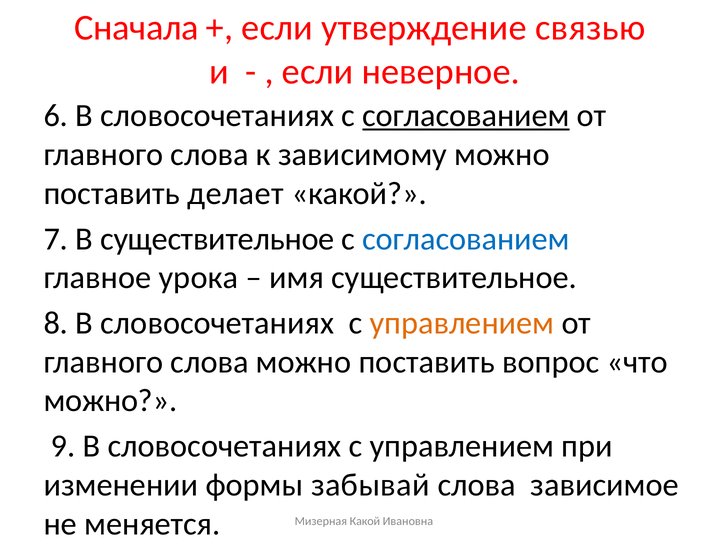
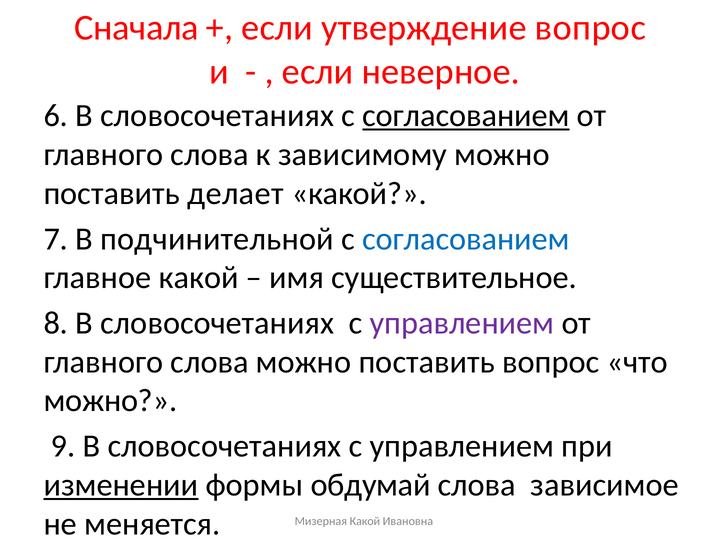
утверждение связью: связью -> вопрос
В существительное: существительное -> подчинительной
главное урока: урока -> какой
управлением at (462, 323) colour: orange -> purple
изменении underline: none -> present
забывай: забывай -> обдумай
